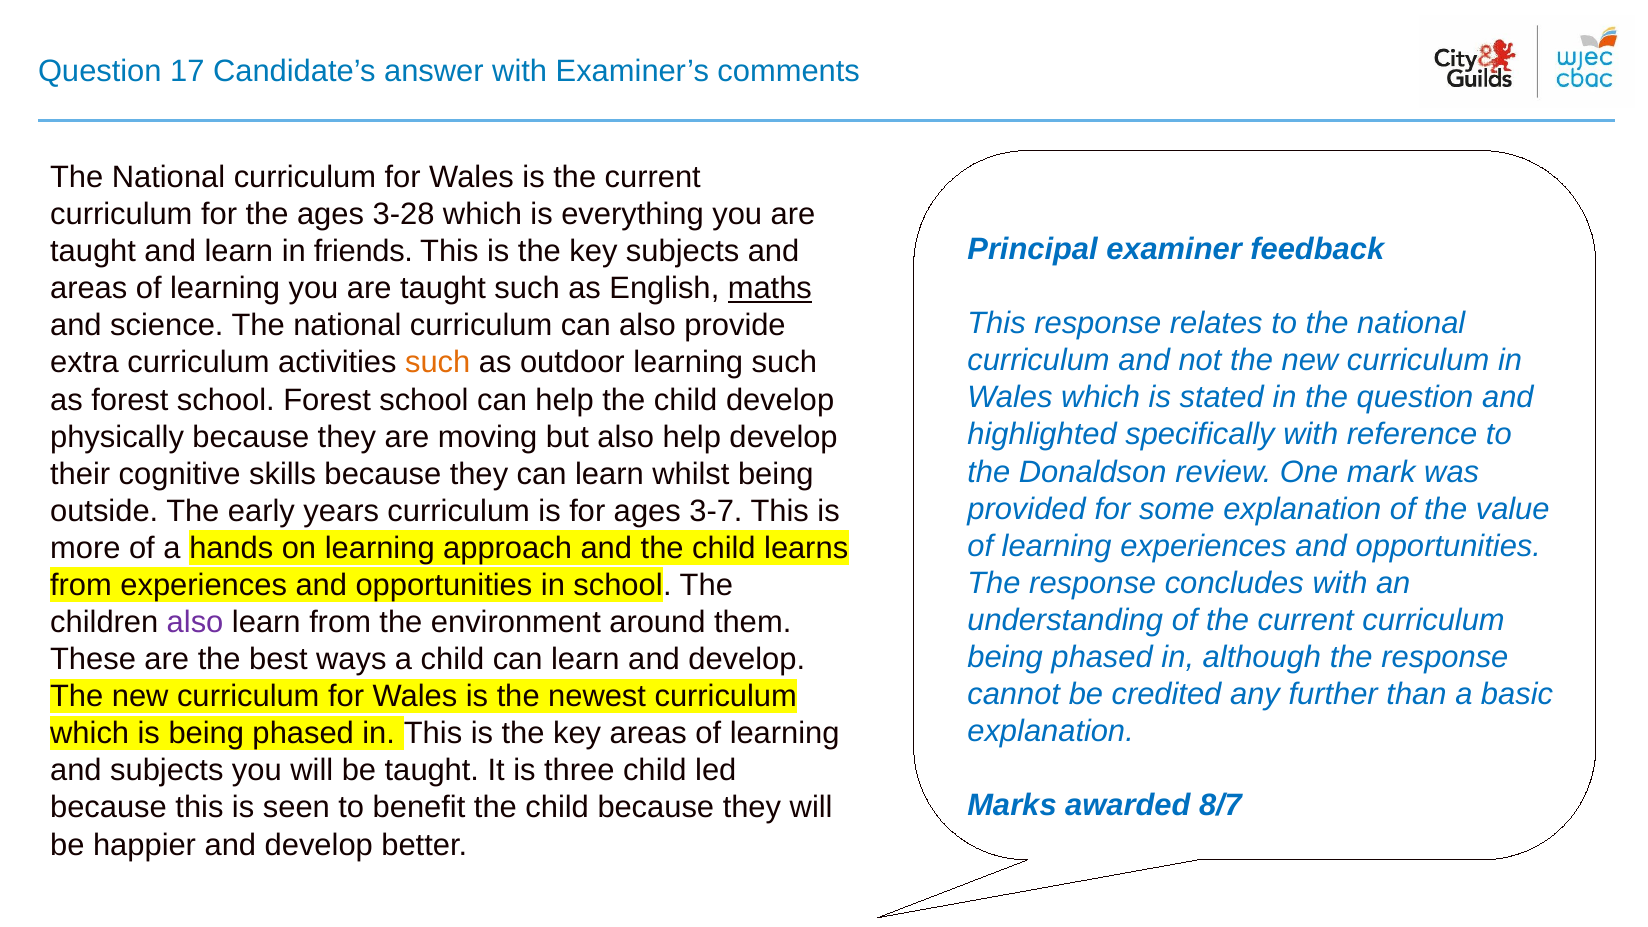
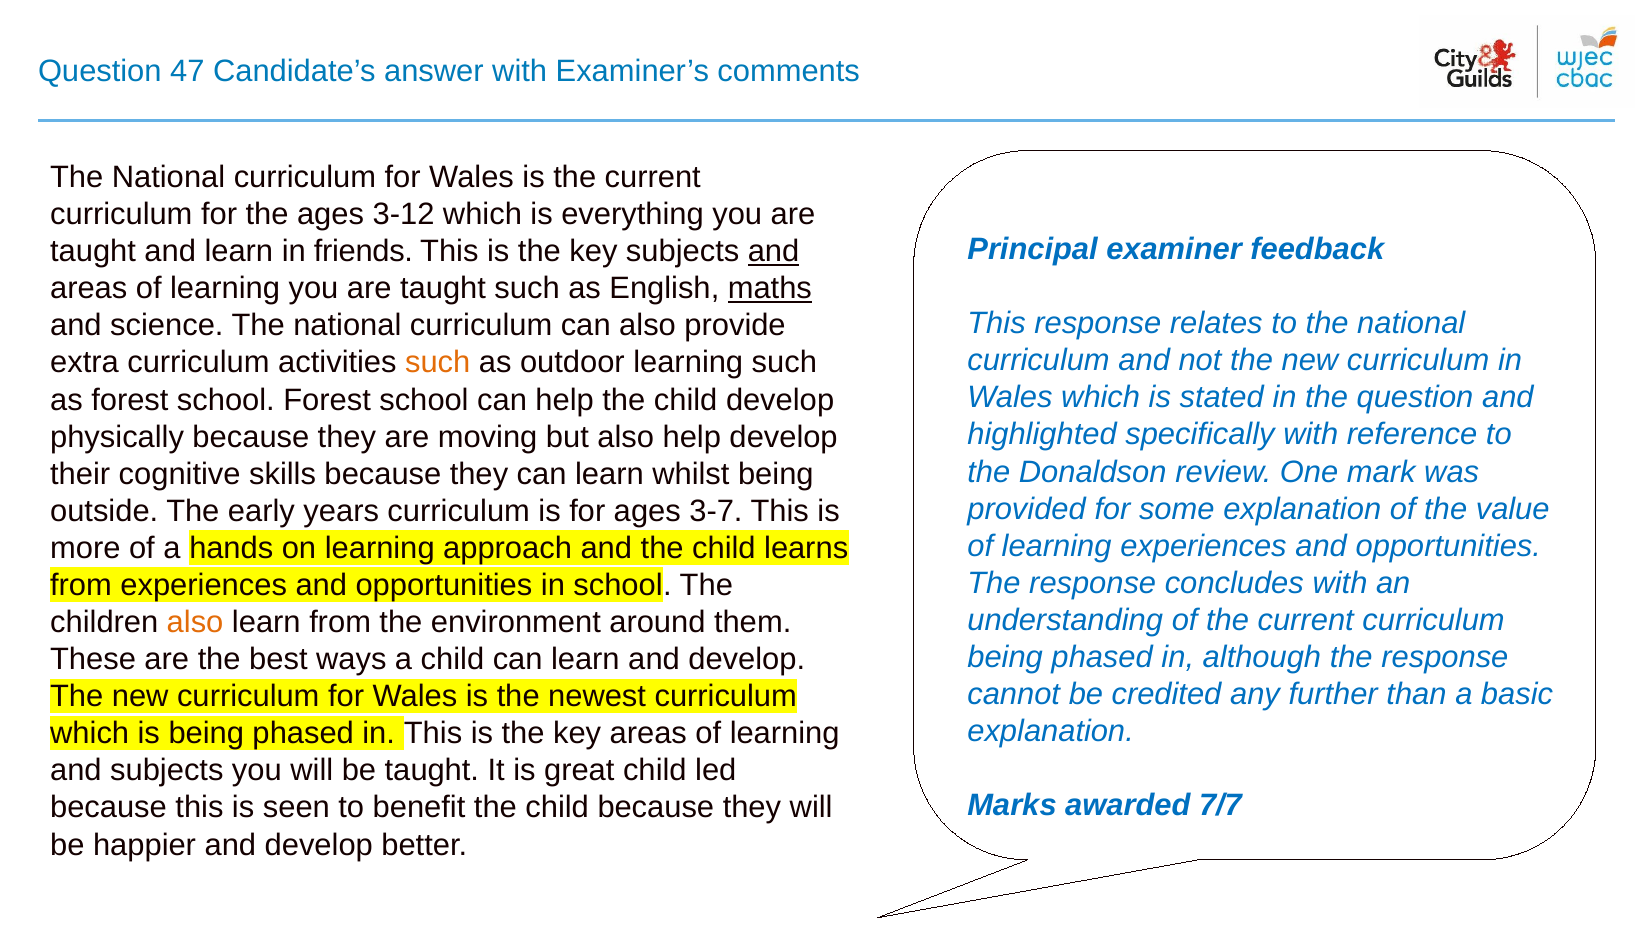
17: 17 -> 47
3-28: 3-28 -> 3-12
and at (774, 252) underline: none -> present
also at (195, 622) colour: purple -> orange
three: three -> great
8/7: 8/7 -> 7/7
